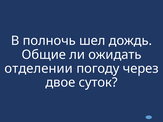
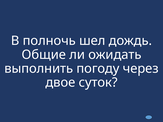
отделении: отделении -> выполнить
